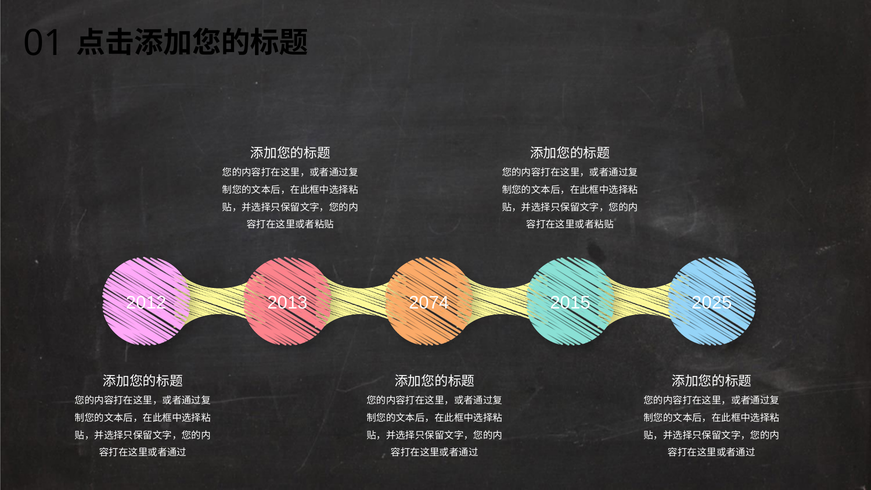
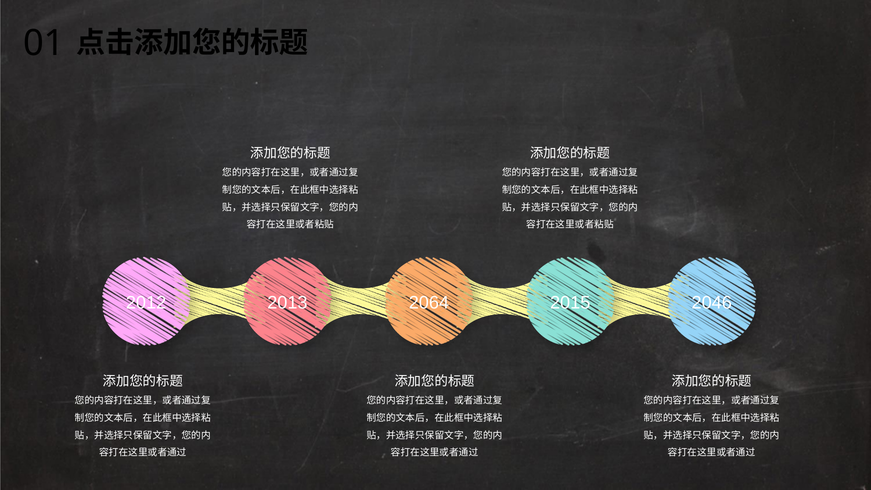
2074: 2074 -> 2064
2025: 2025 -> 2046
